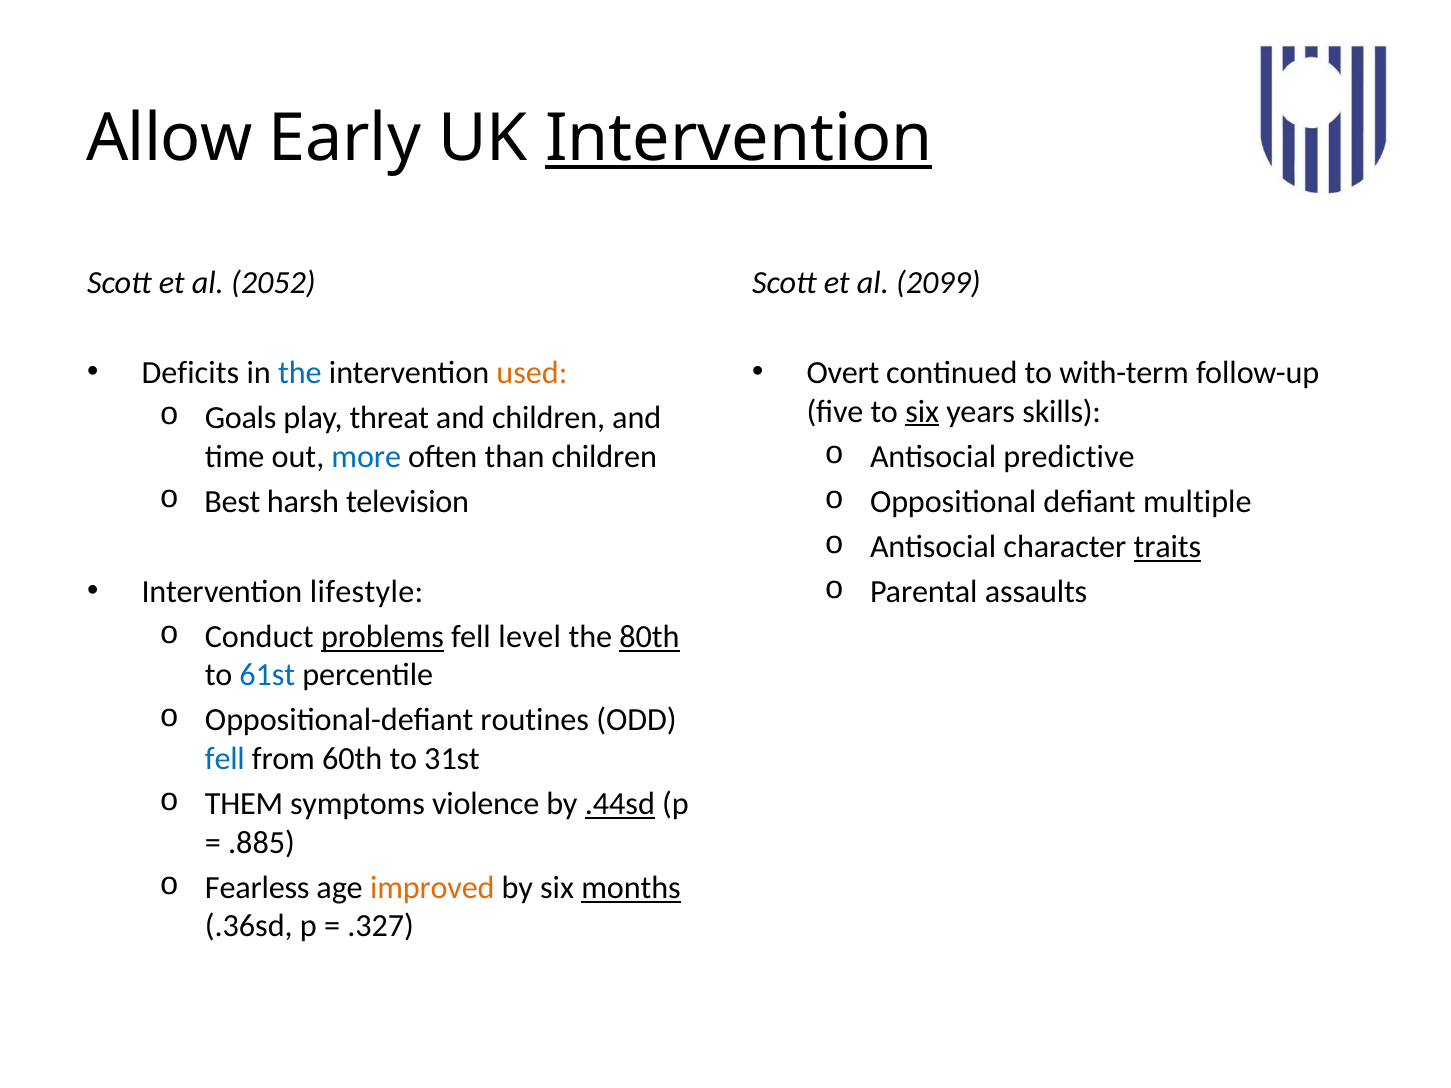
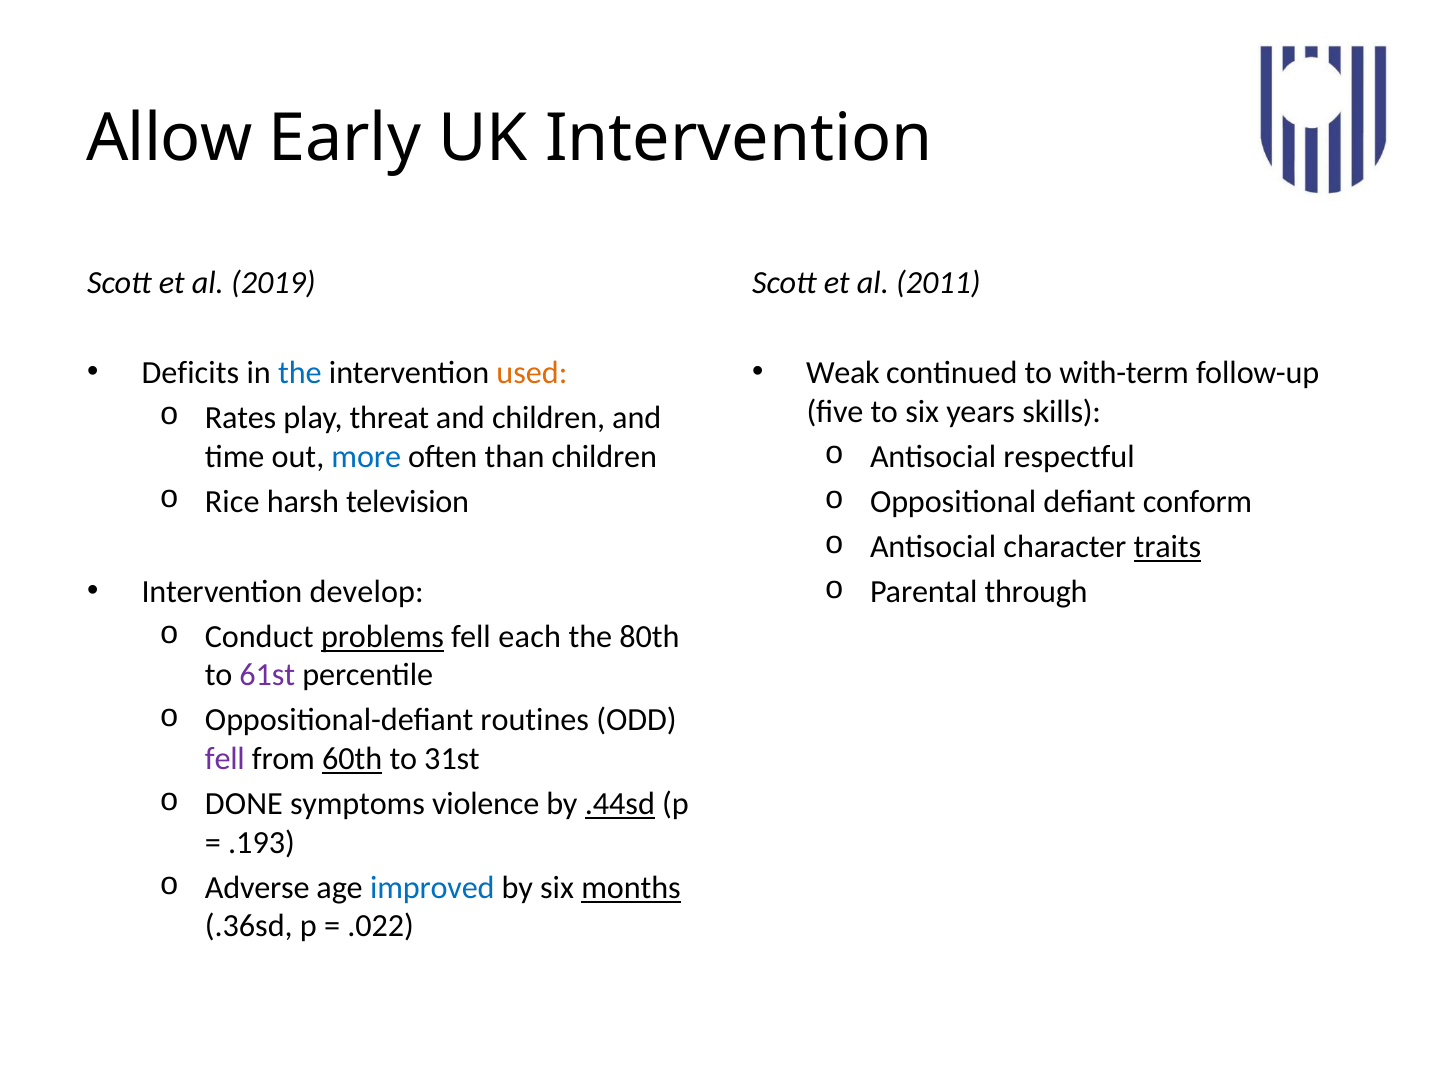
Intervention at (739, 139) underline: present -> none
2052: 2052 -> 2019
2099: 2099 -> 2011
Overt: Overt -> Weak
six at (922, 412) underline: present -> none
Goals: Goals -> Rates
predictive: predictive -> respectful
Best: Best -> Rice
multiple: multiple -> conform
lifestyle: lifestyle -> develop
assaults: assaults -> through
level: level -> each
80th underline: present -> none
61st colour: blue -> purple
fell at (225, 759) colour: blue -> purple
60th underline: none -> present
THEM: THEM -> DONE
.885: .885 -> .193
Fearless: Fearless -> Adverse
improved colour: orange -> blue
.327: .327 -> .022
